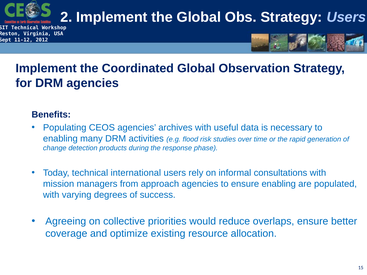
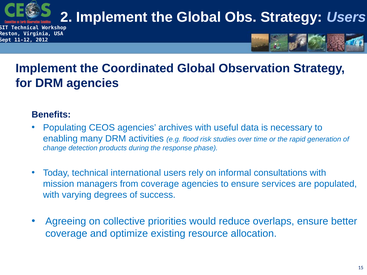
from approach: approach -> coverage
ensure enabling: enabling -> services
